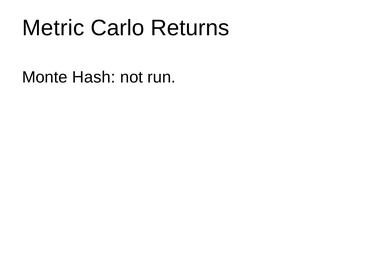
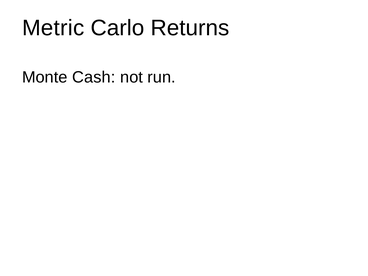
Hash: Hash -> Cash
